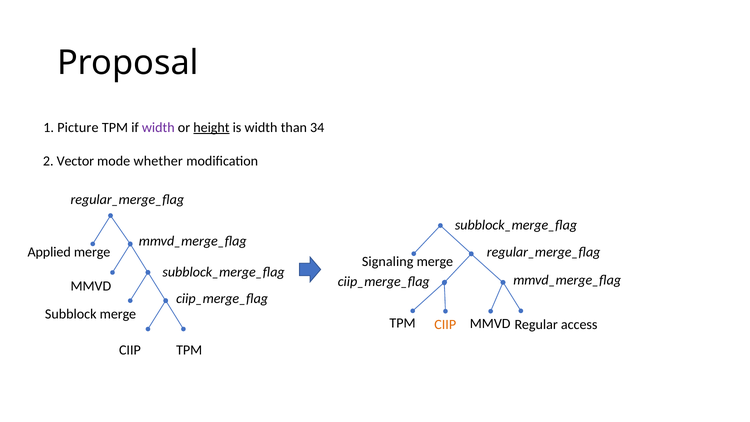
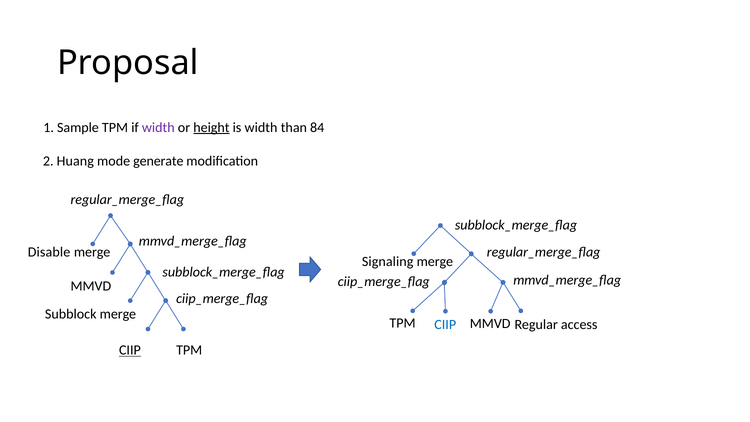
Picture: Picture -> Sample
34: 34 -> 84
Vector: Vector -> Huang
whether: whether -> generate
Applied: Applied -> Disable
CIIP at (445, 325) colour: orange -> blue
CIIP at (130, 350) underline: none -> present
